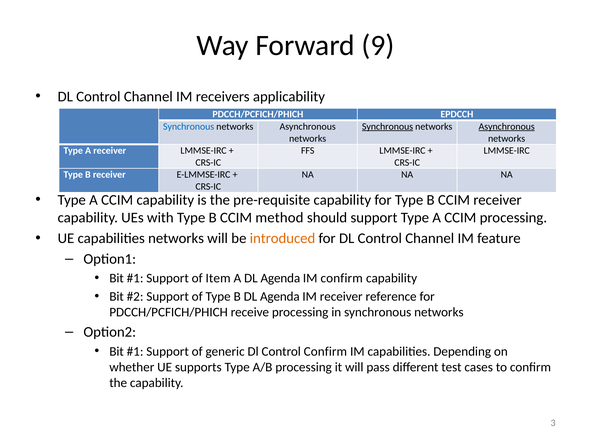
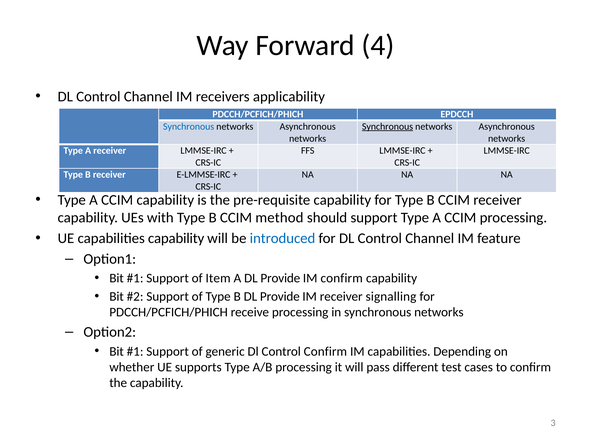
9: 9 -> 4
Asynchronous at (507, 126) underline: present -> none
capabilities networks: networks -> capability
introduced colour: orange -> blue
A DL Agenda: Agenda -> Provide
B DL Agenda: Agenda -> Provide
reference: reference -> signalling
